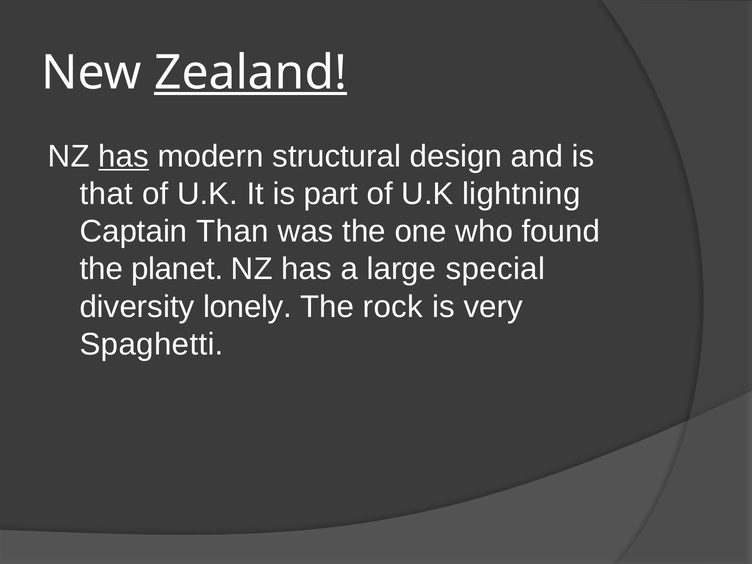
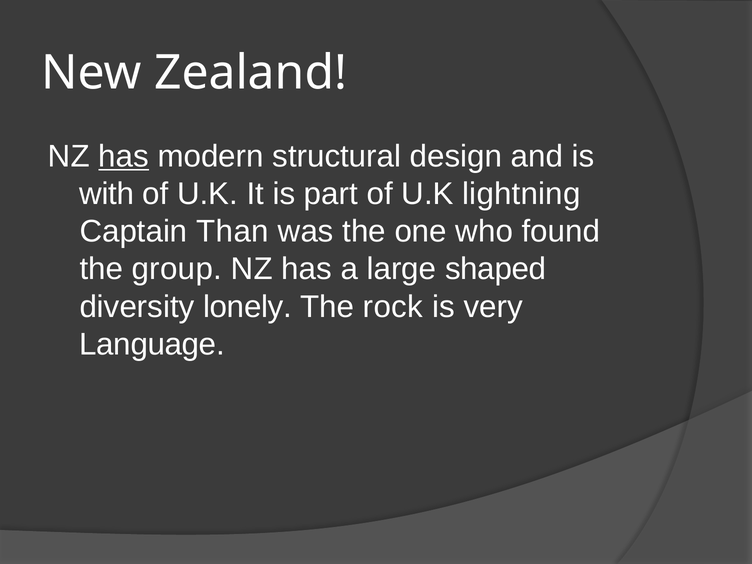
Zealand underline: present -> none
that: that -> with
planet: planet -> group
special: special -> shaped
Spaghetti: Spaghetti -> Language
